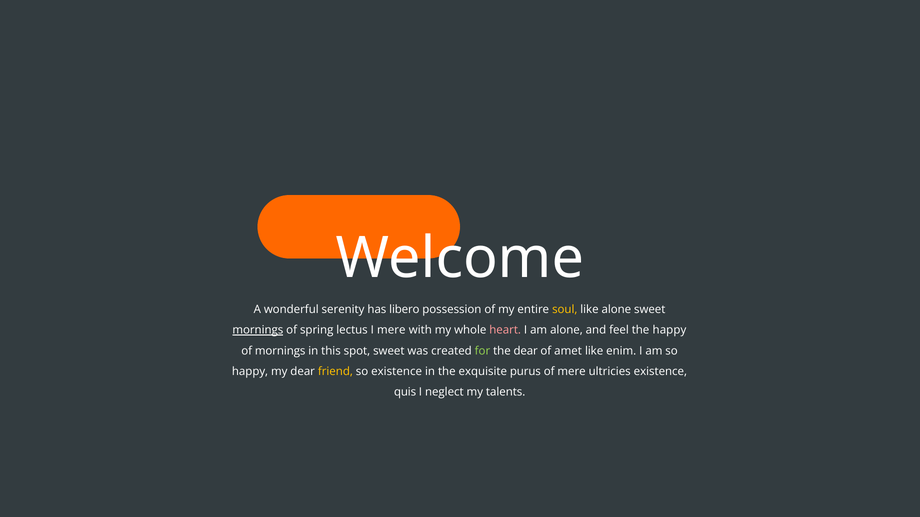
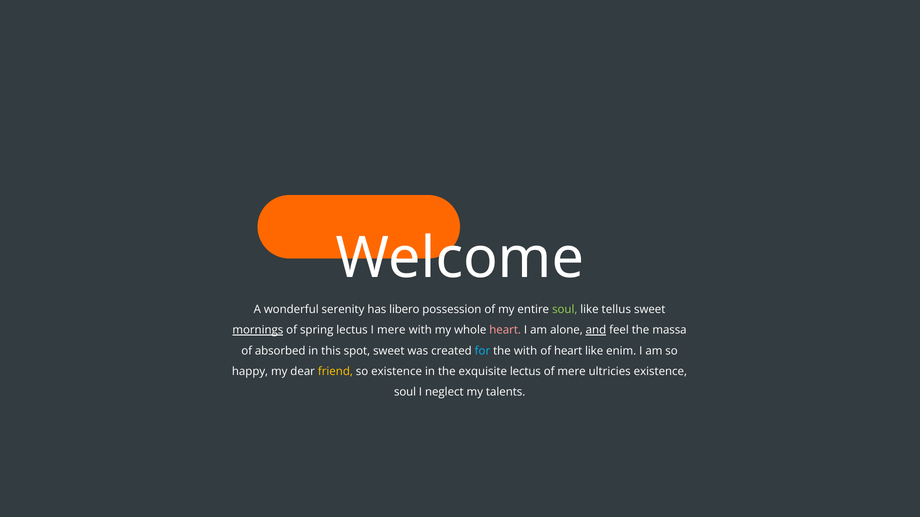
soul at (565, 310) colour: yellow -> light green
like alone: alone -> tellus
and underline: none -> present
the happy: happy -> massa
of mornings: mornings -> absorbed
for colour: light green -> light blue
the dear: dear -> with
of amet: amet -> heart
exquisite purus: purus -> lectus
quis at (405, 392): quis -> soul
